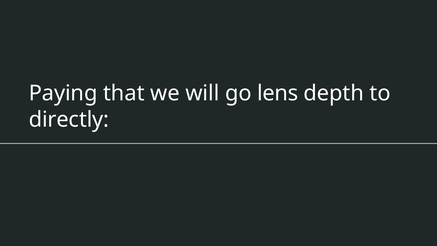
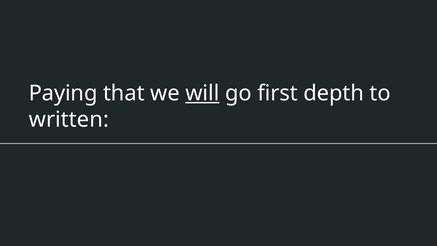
will underline: none -> present
lens: lens -> first
directly: directly -> written
